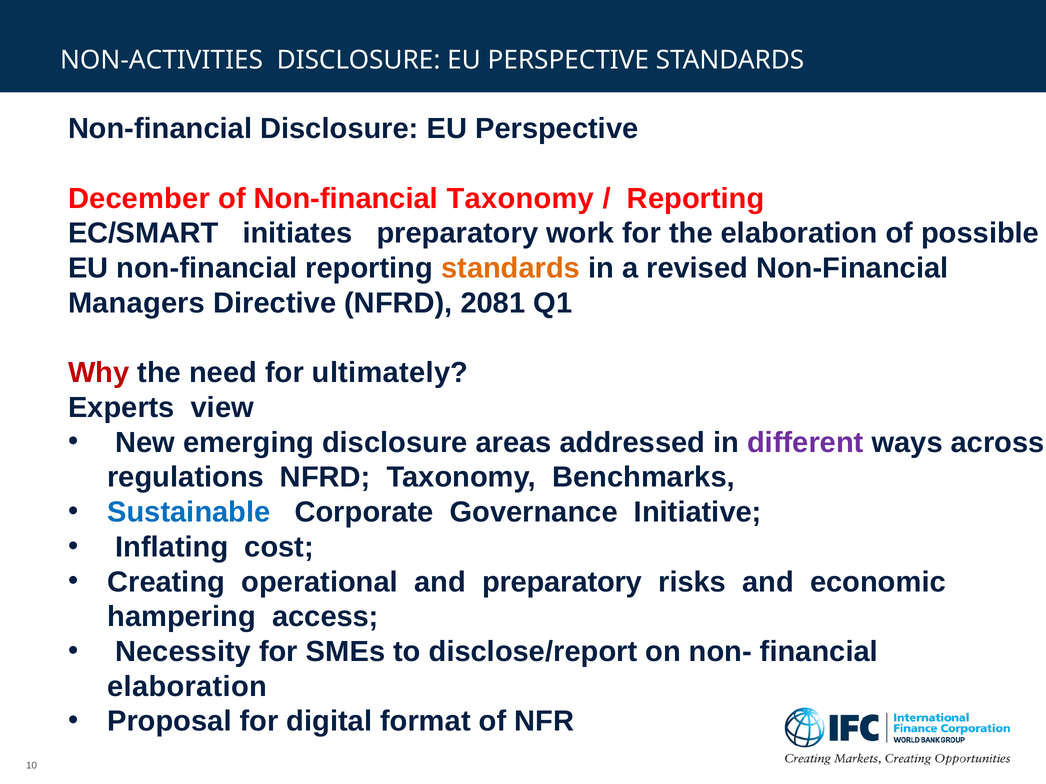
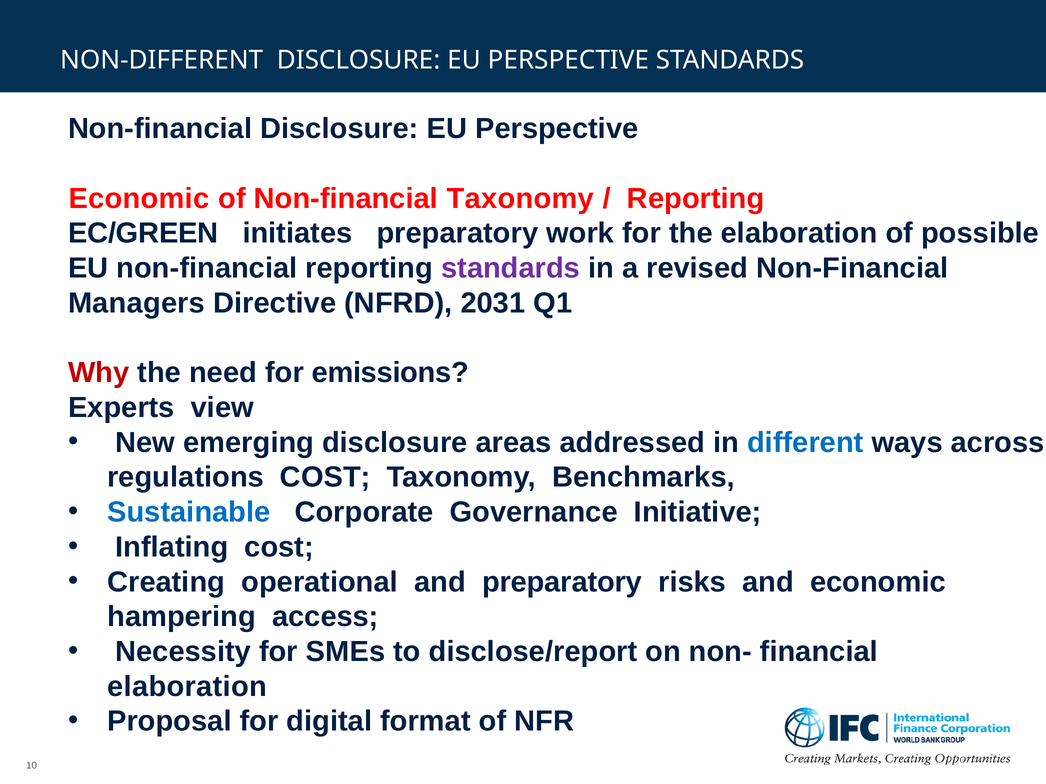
NON-ACTIVITIES: NON-ACTIVITIES -> NON-DIFFERENT
December at (139, 199): December -> Economic
EC/SMART: EC/SMART -> EC/GREEN
standards at (511, 268) colour: orange -> purple
2081: 2081 -> 2031
ultimately: ultimately -> emissions
different colour: purple -> blue
regulations NFRD: NFRD -> COST
